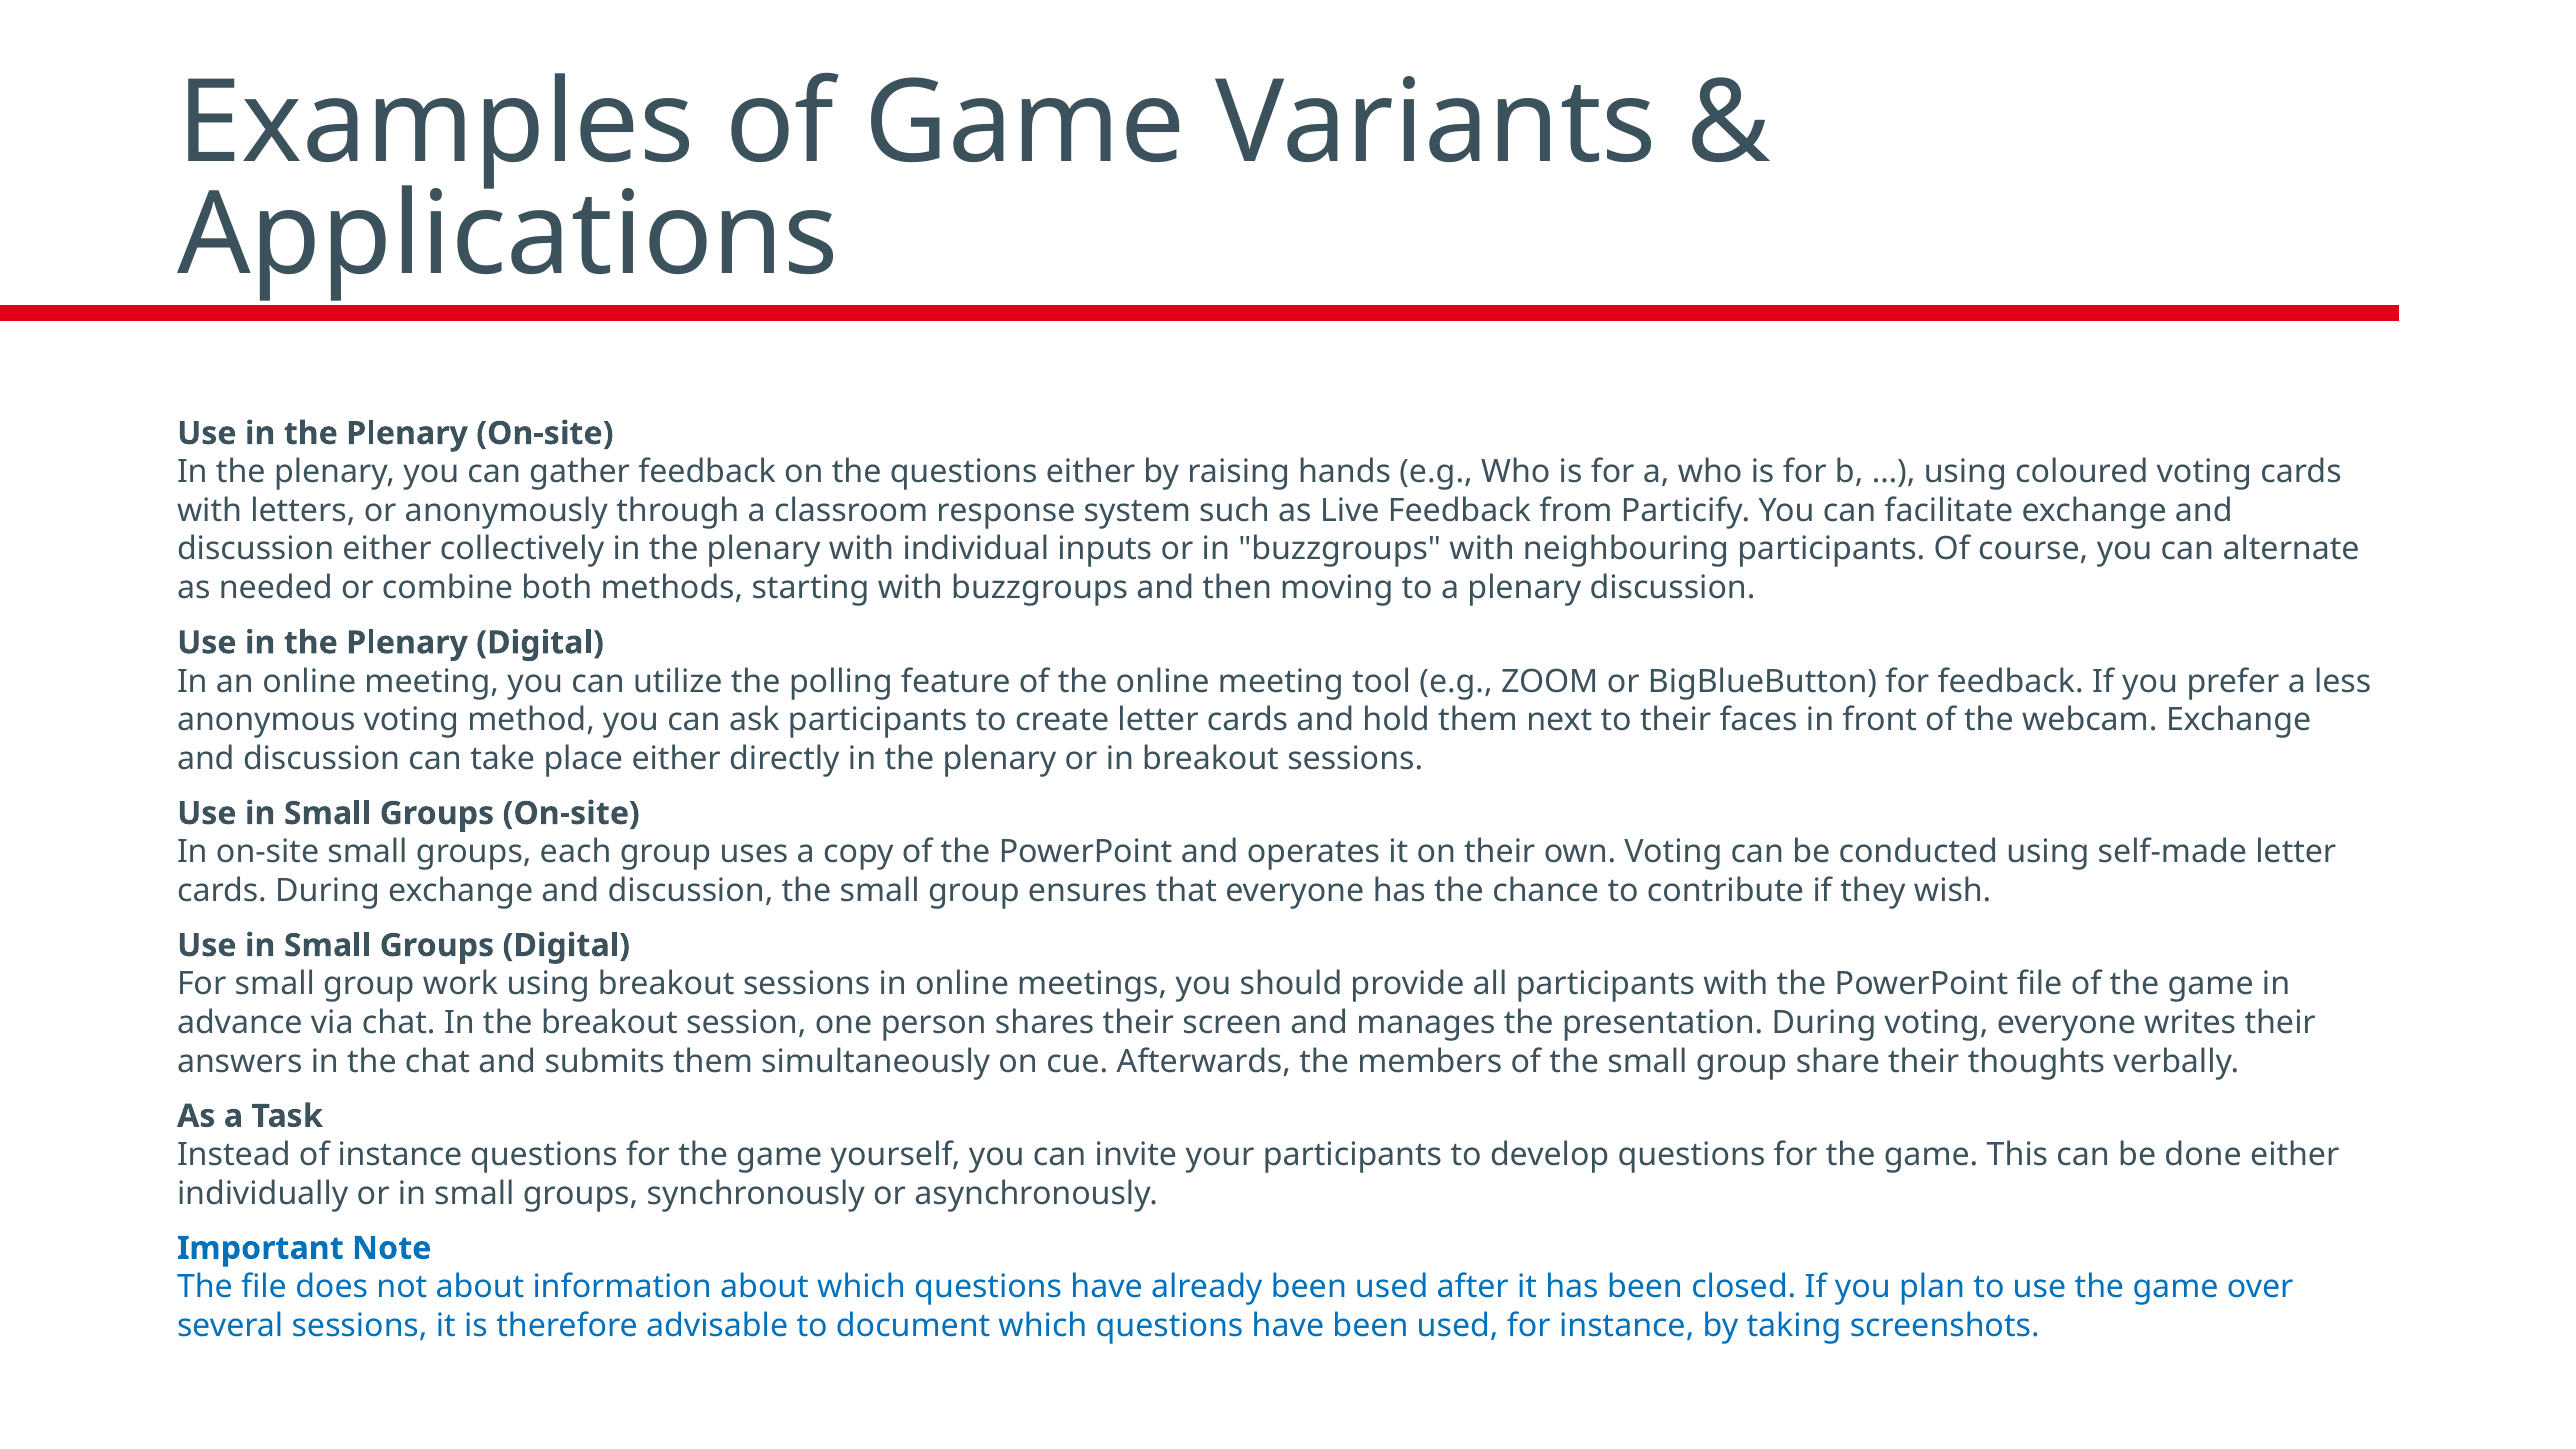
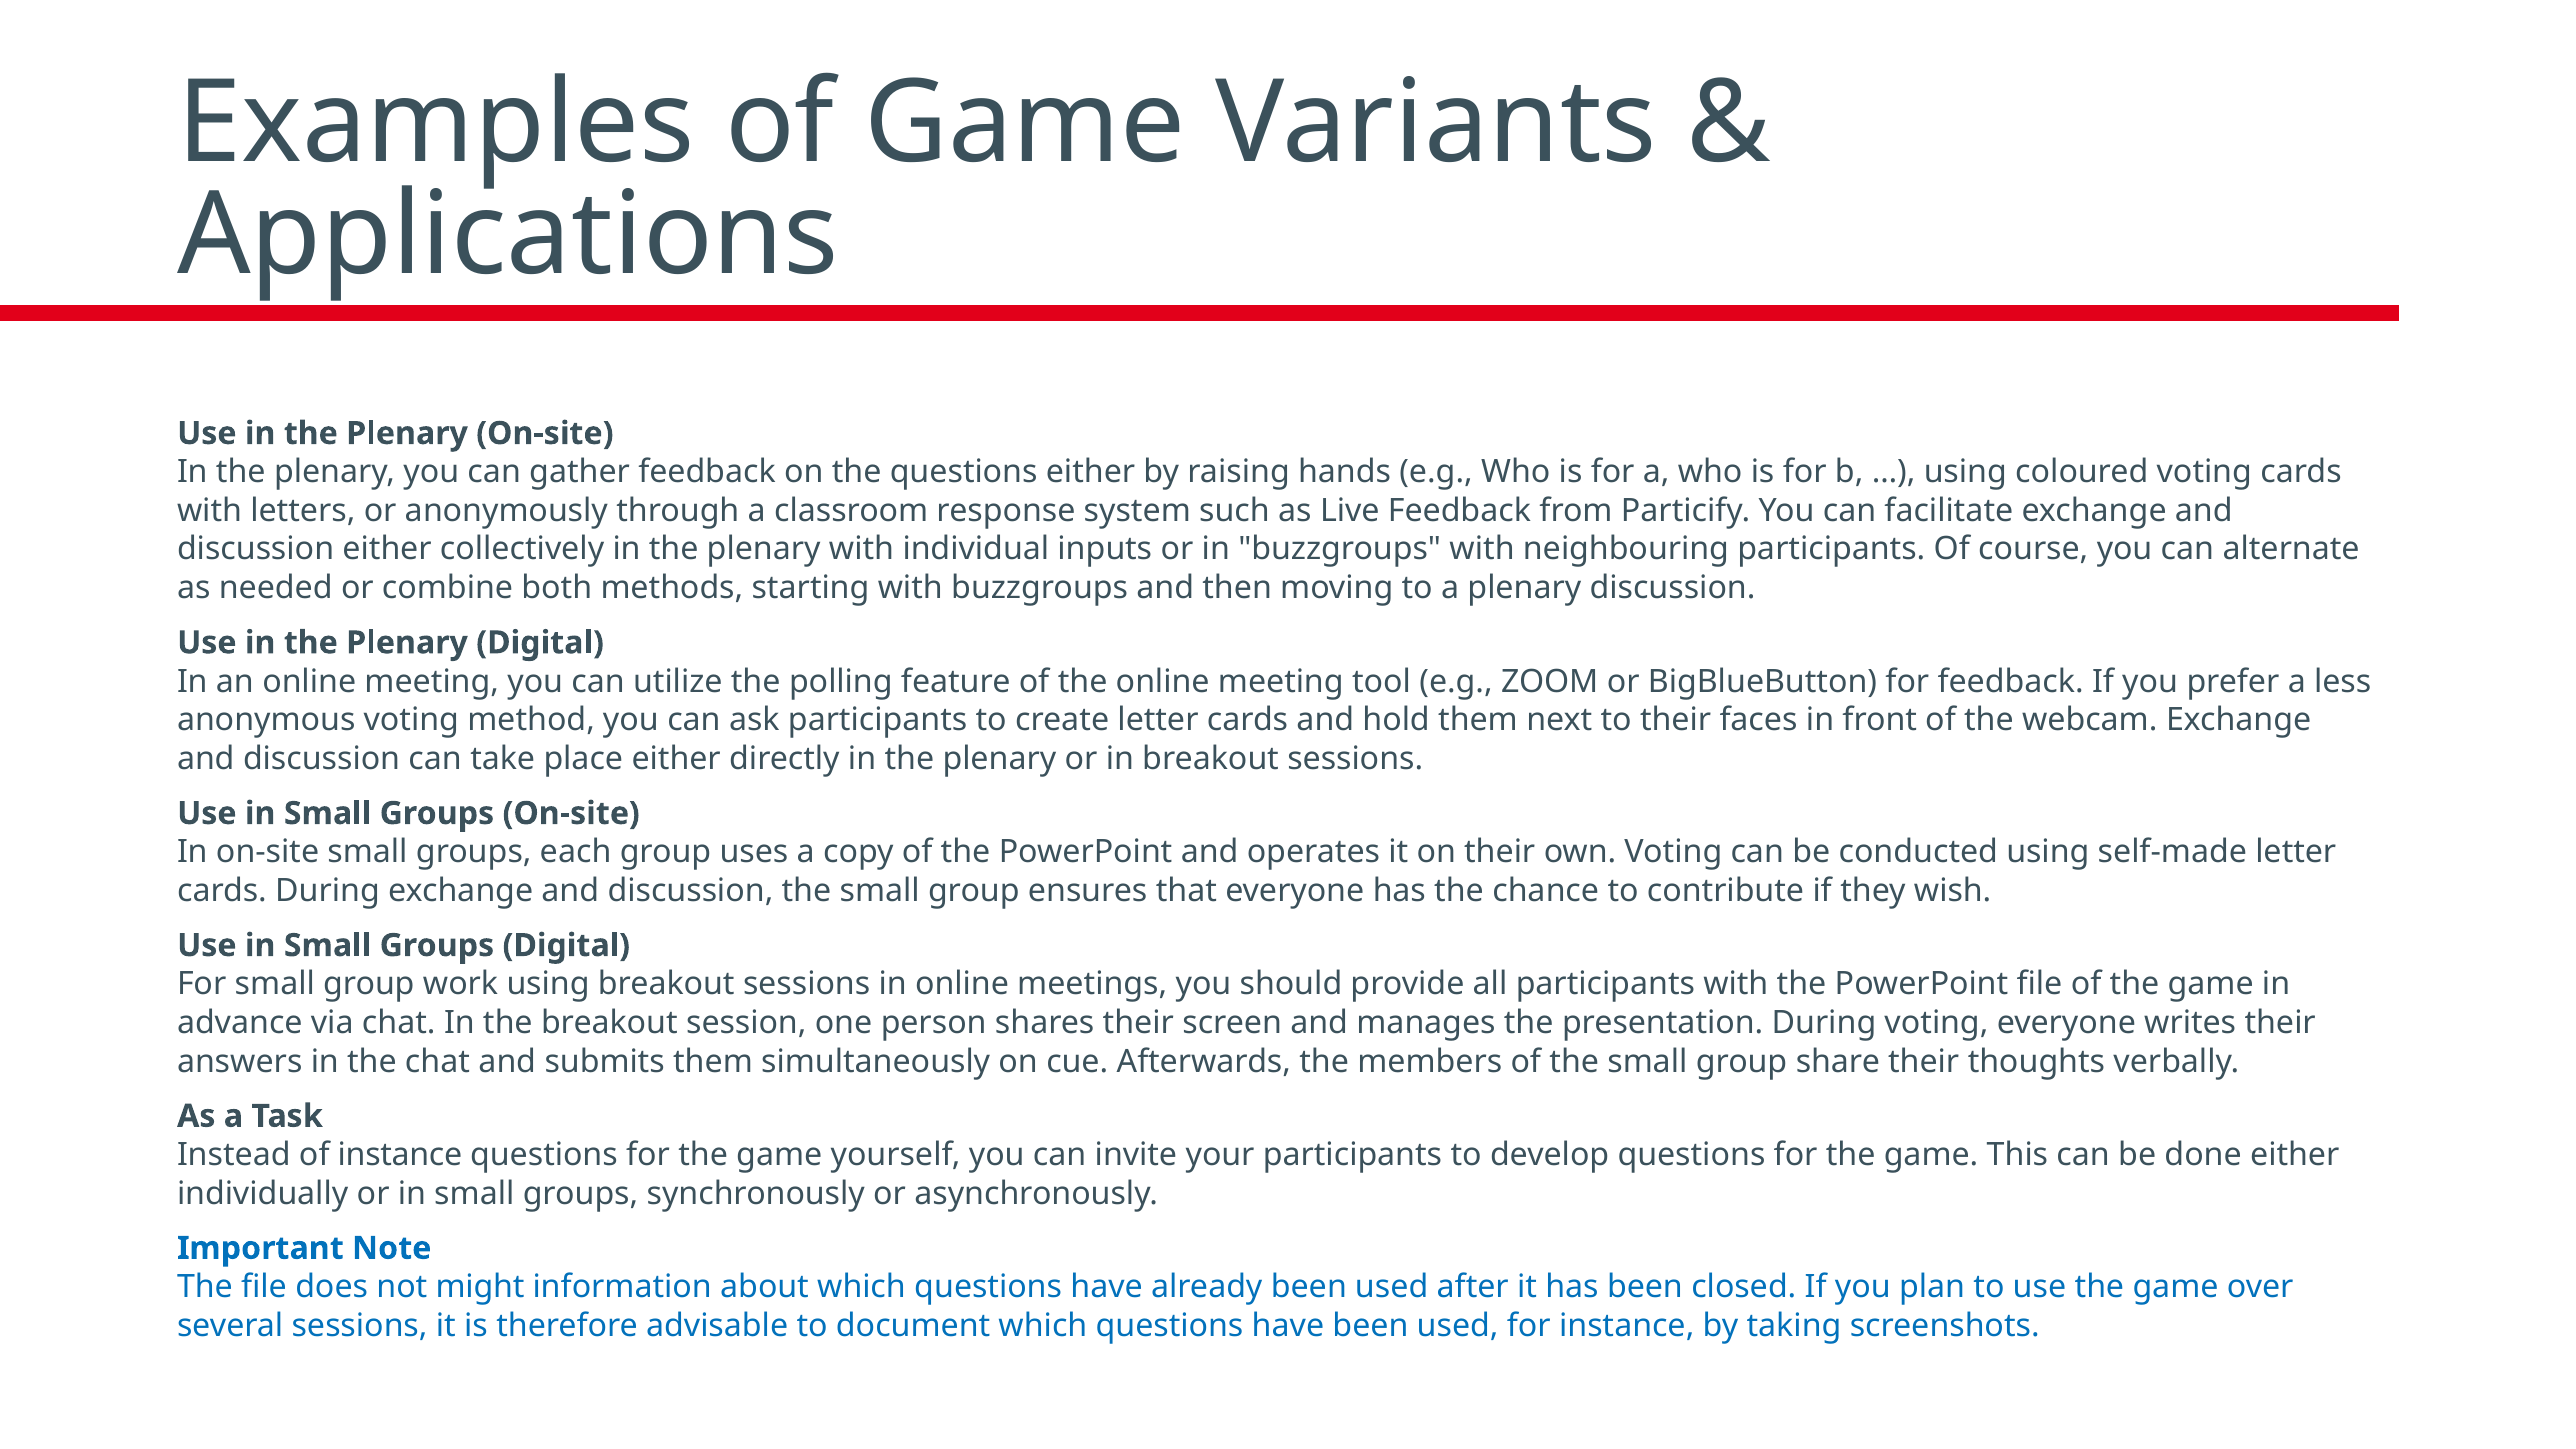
not about: about -> might
